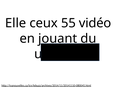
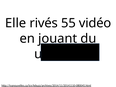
ceux: ceux -> rivés
